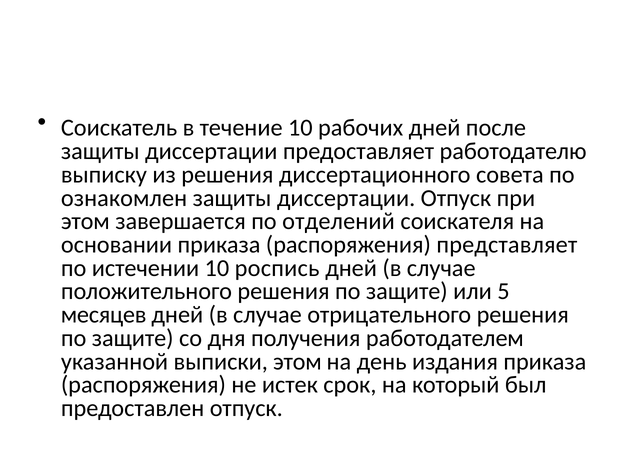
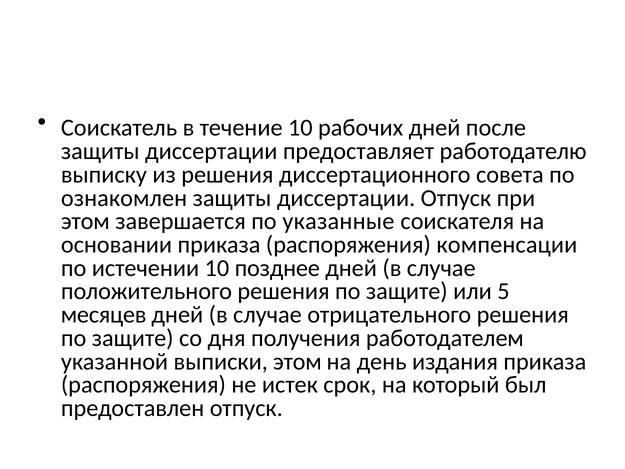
отделений: отделений -> указанные
представляет: представляет -> компенсации
роспись: роспись -> позднее
